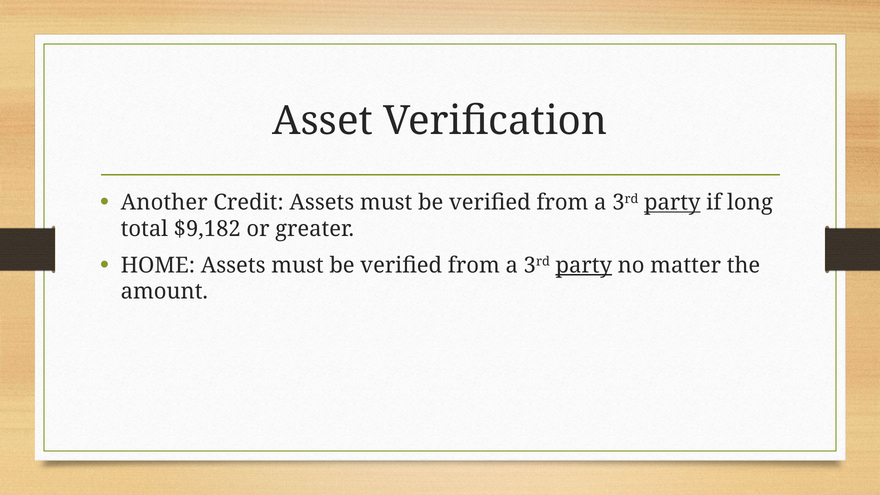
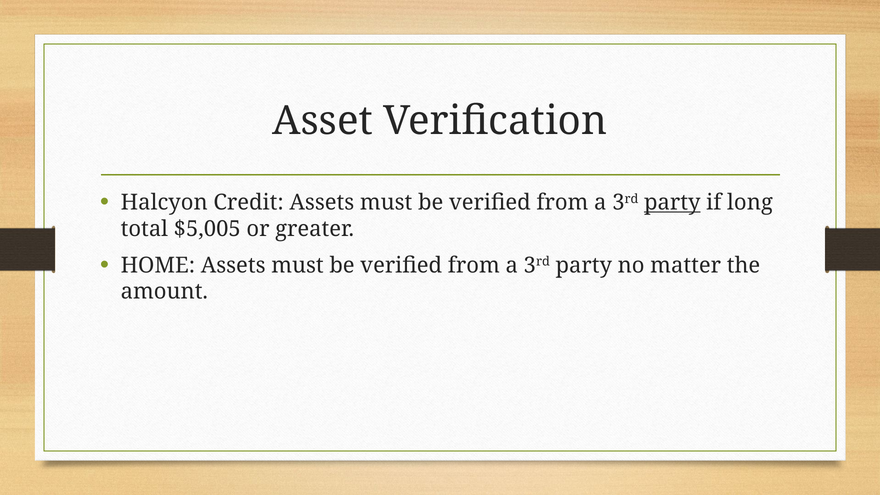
Another: Another -> Halcyon
$9,182: $9,182 -> $5,005
party at (584, 265) underline: present -> none
